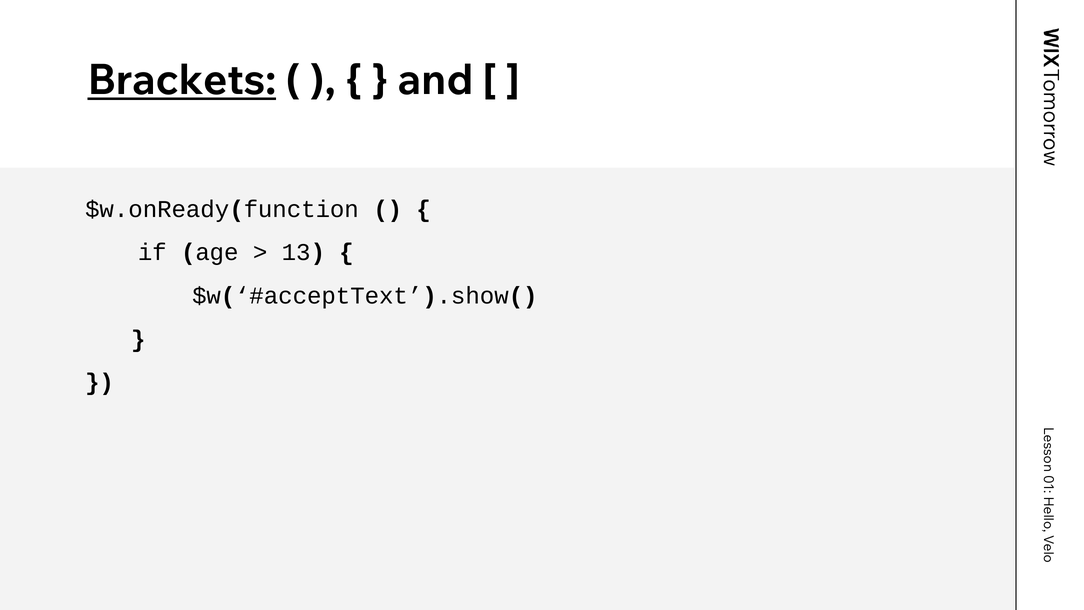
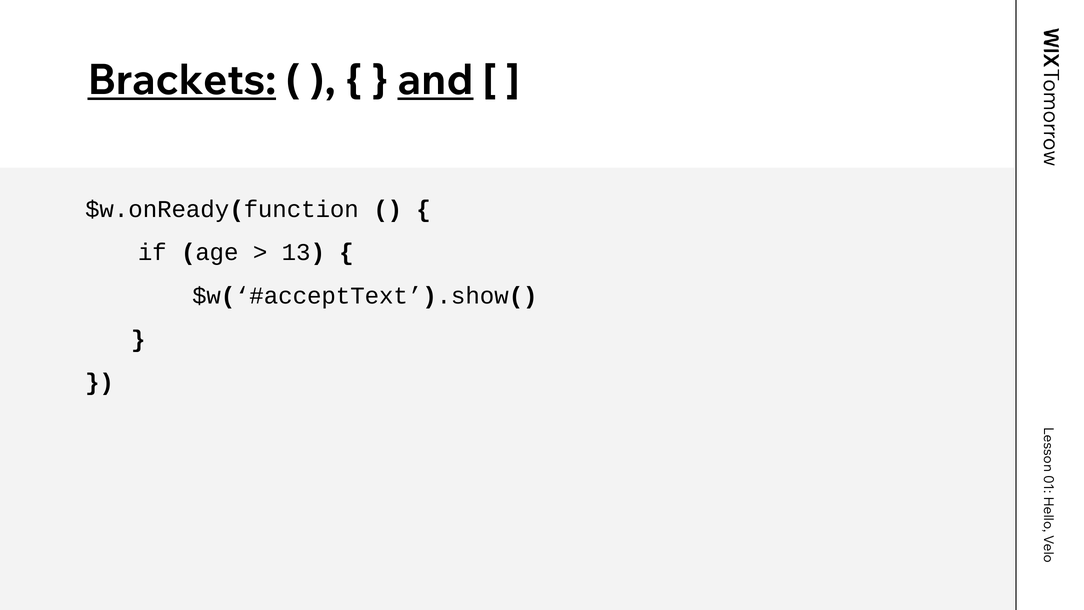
and underline: none -> present
